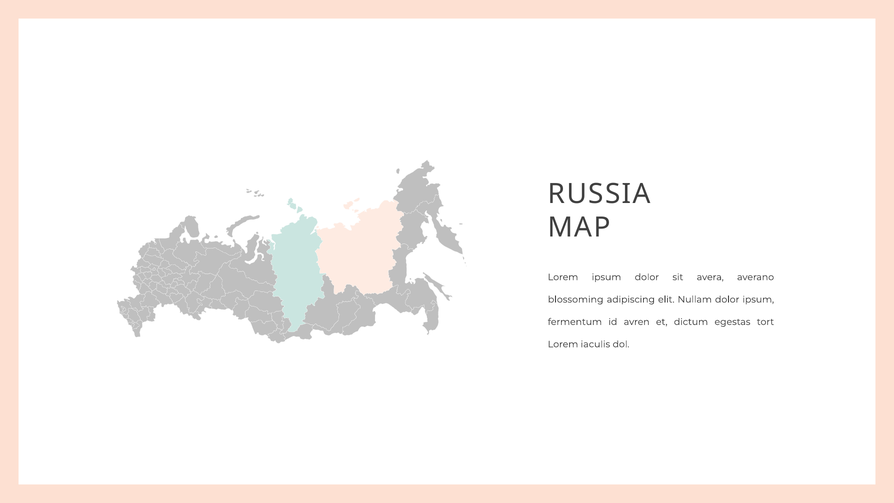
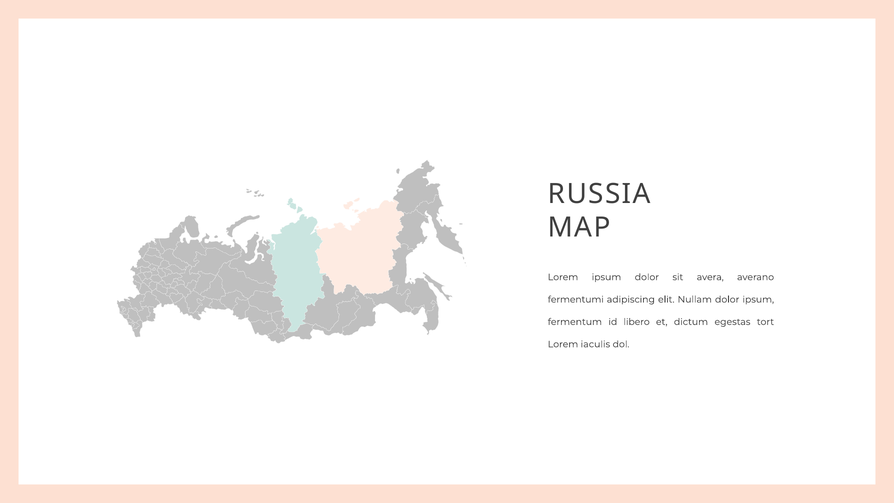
blossoming: blossoming -> fermentumi
avren: avren -> libero
